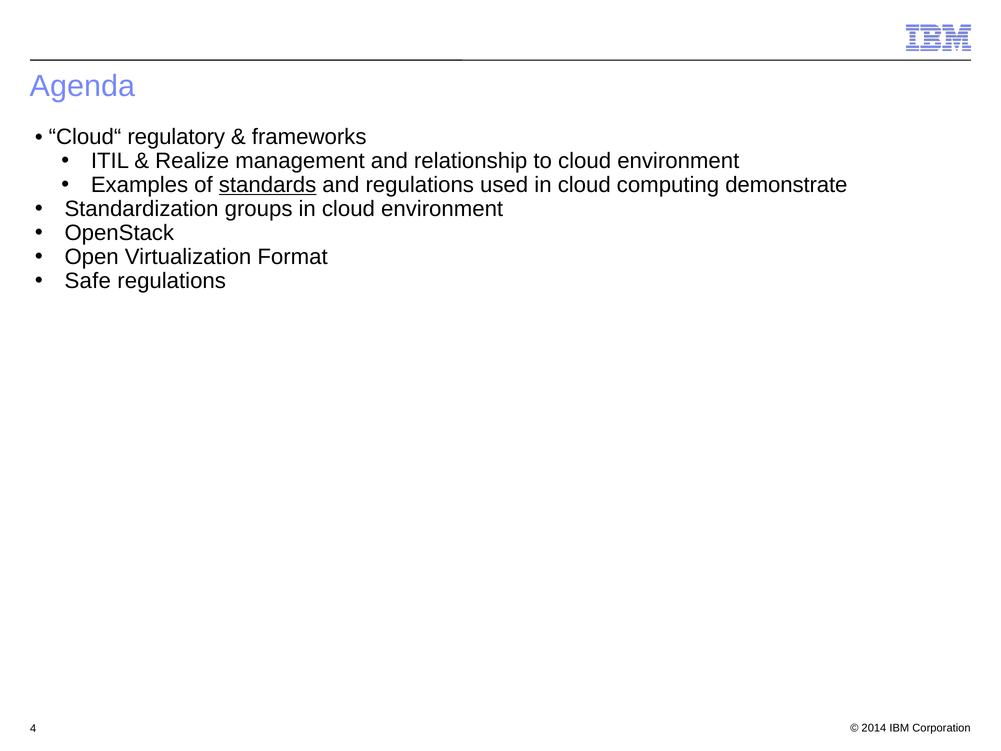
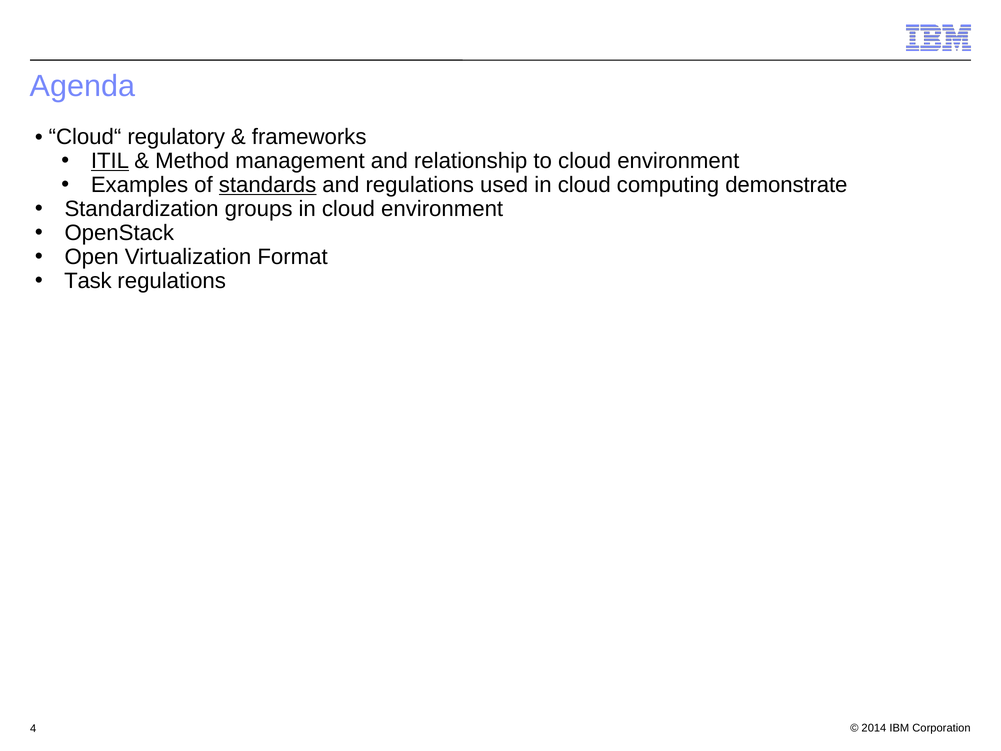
ITIL underline: none -> present
Realize: Realize -> Method
Safe: Safe -> Task
